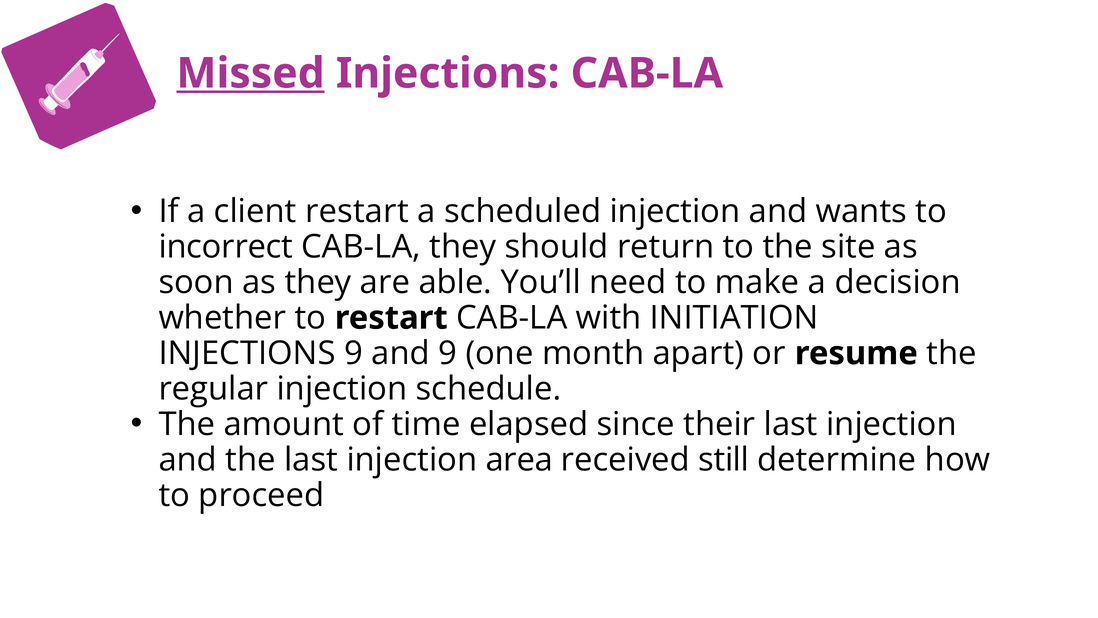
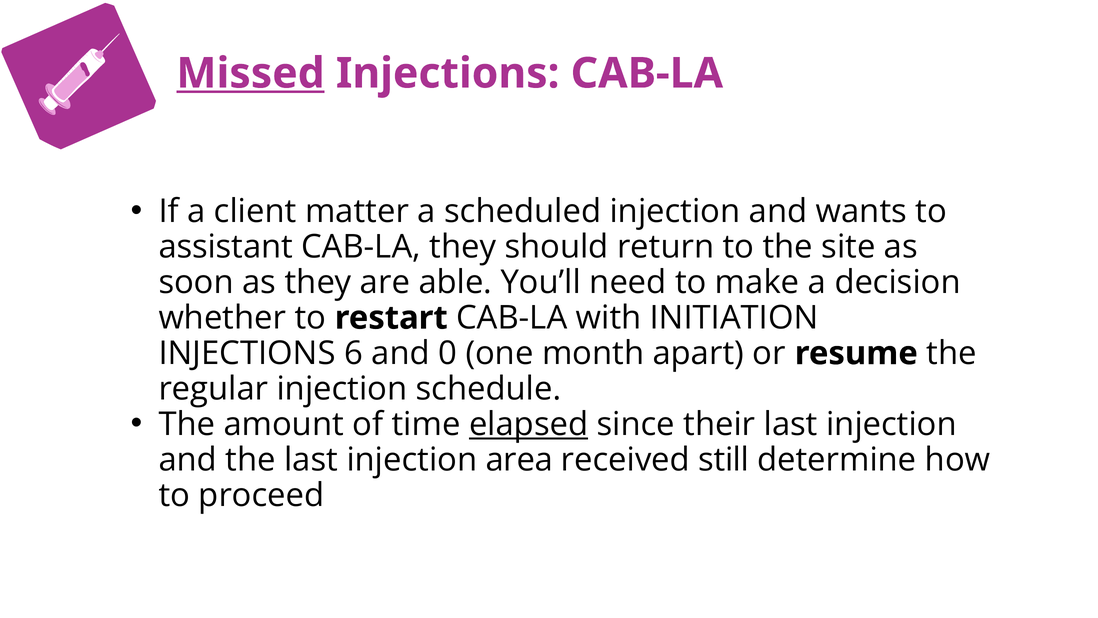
client restart: restart -> matter
incorrect: incorrect -> assistant
INJECTIONS 9: 9 -> 6
and 9: 9 -> 0
elapsed underline: none -> present
